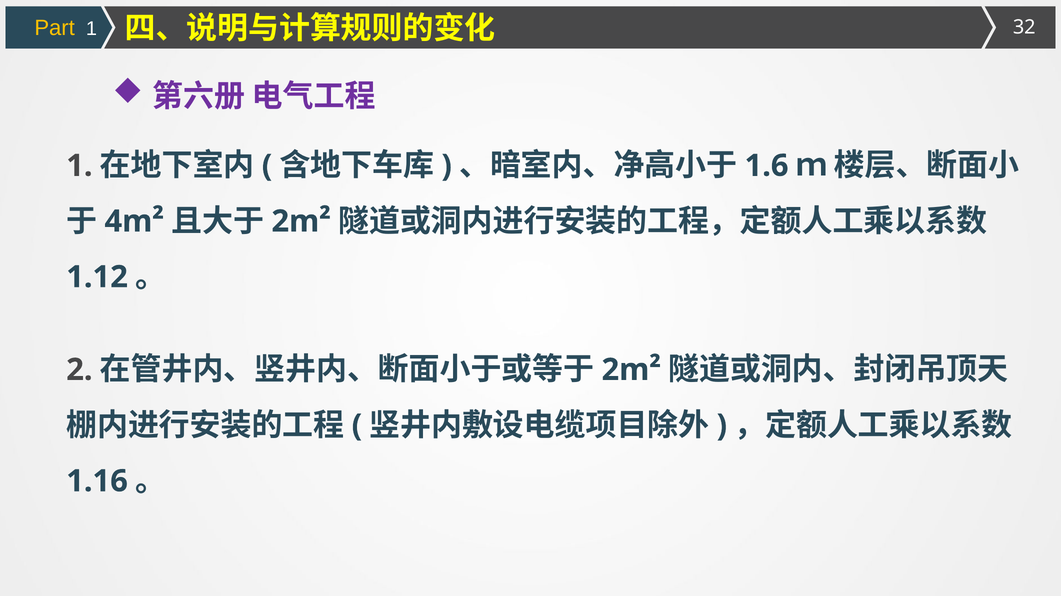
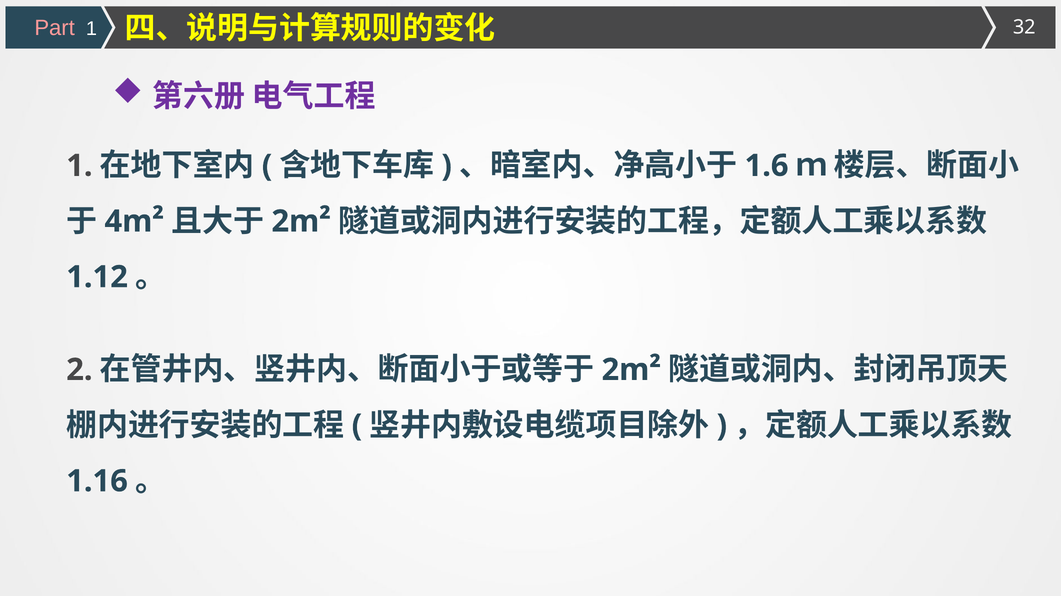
Part colour: yellow -> pink
